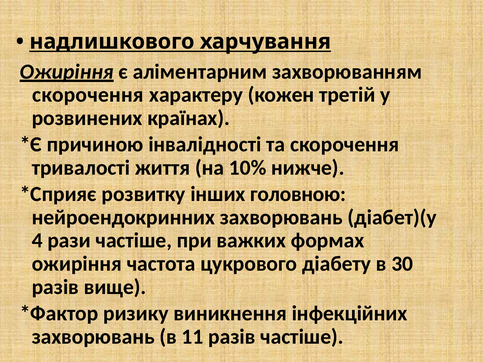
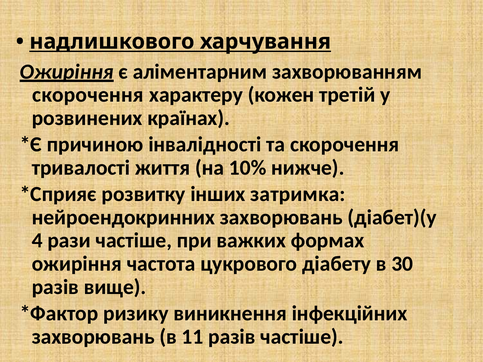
головною: головною -> затримка
